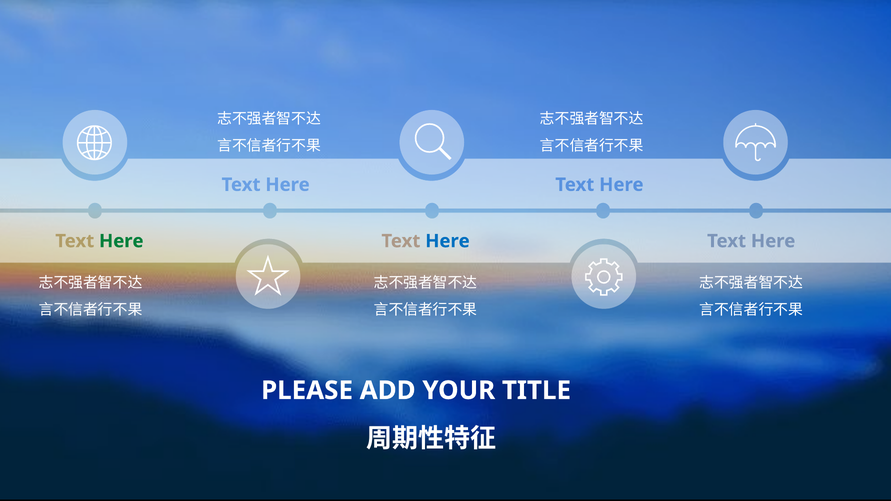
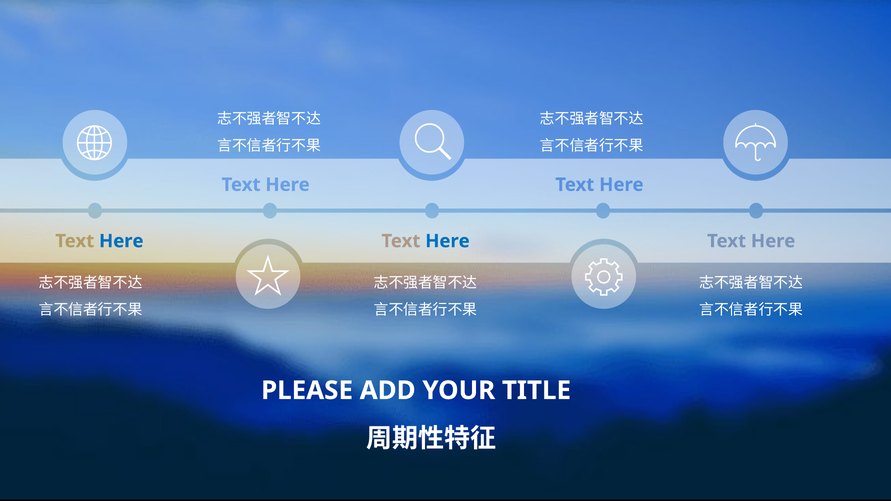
Here at (121, 241) colour: green -> blue
